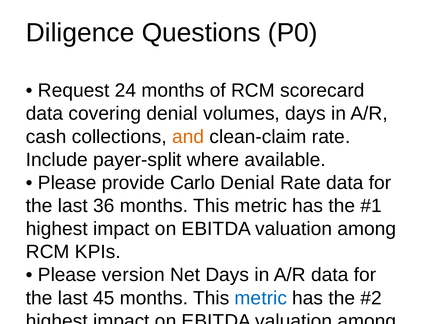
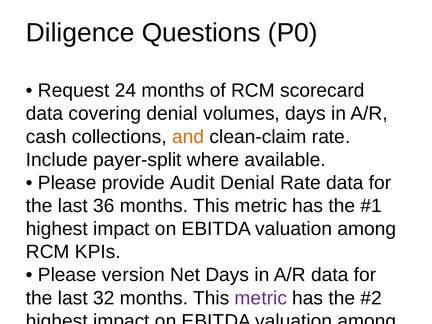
Carlo: Carlo -> Audit
45: 45 -> 32
metric at (261, 298) colour: blue -> purple
